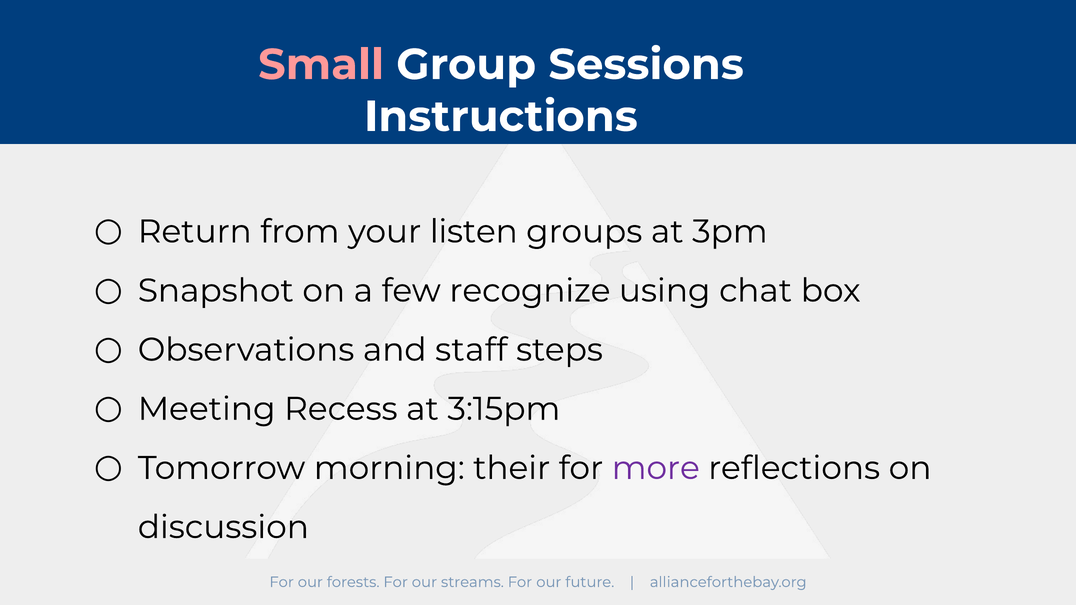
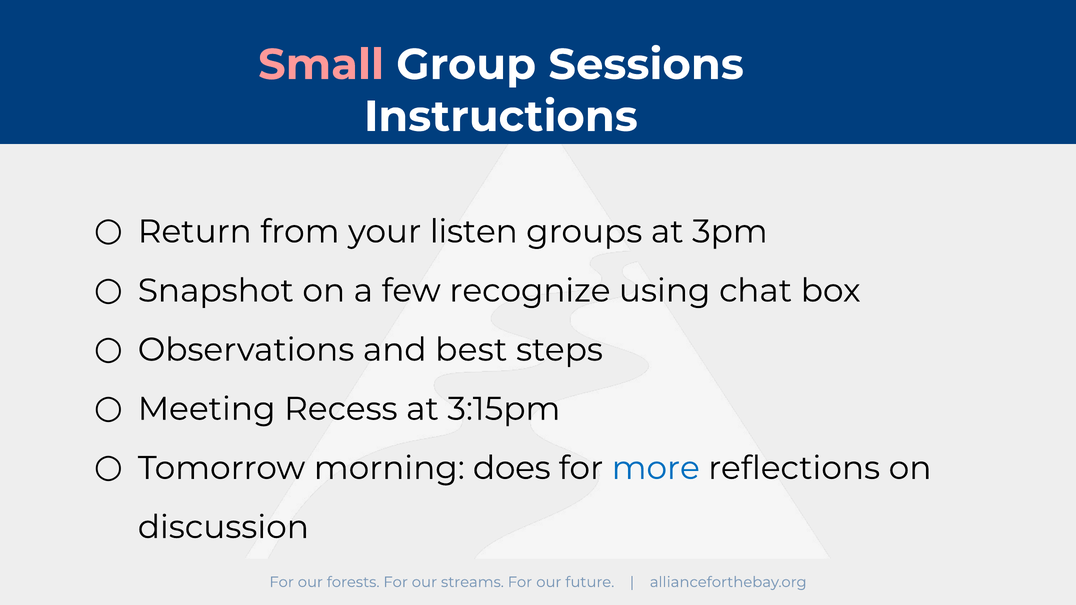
staff: staff -> best
their: their -> does
more colour: purple -> blue
